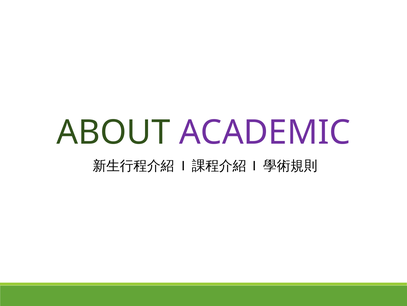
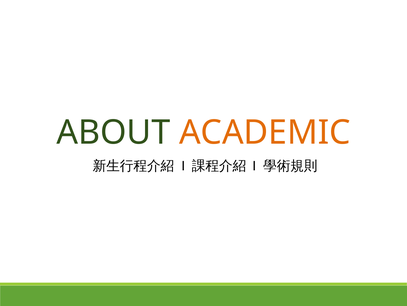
ACADEMIC colour: purple -> orange
